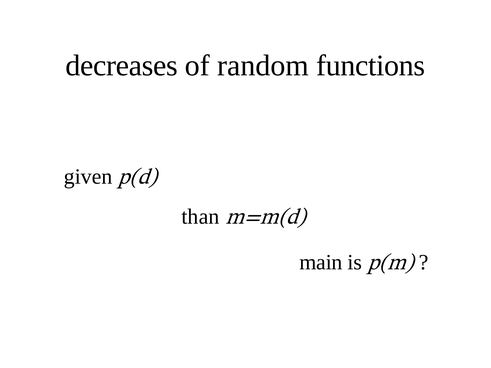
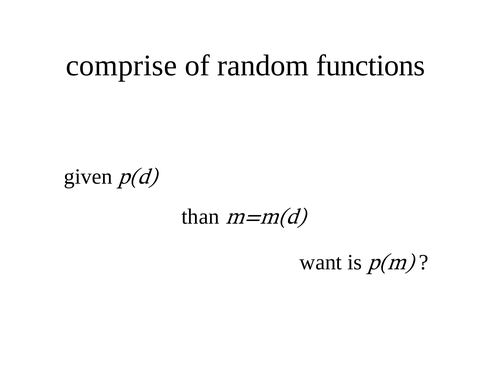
decreases: decreases -> comprise
main: main -> want
